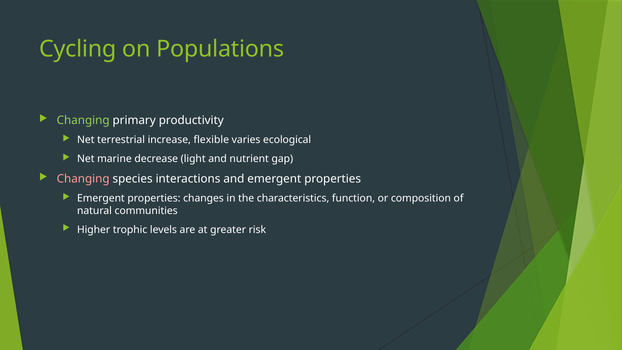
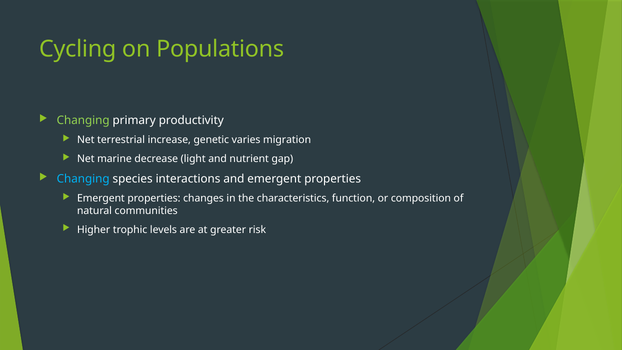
flexible: flexible -> genetic
ecological: ecological -> migration
Changing at (83, 179) colour: pink -> light blue
